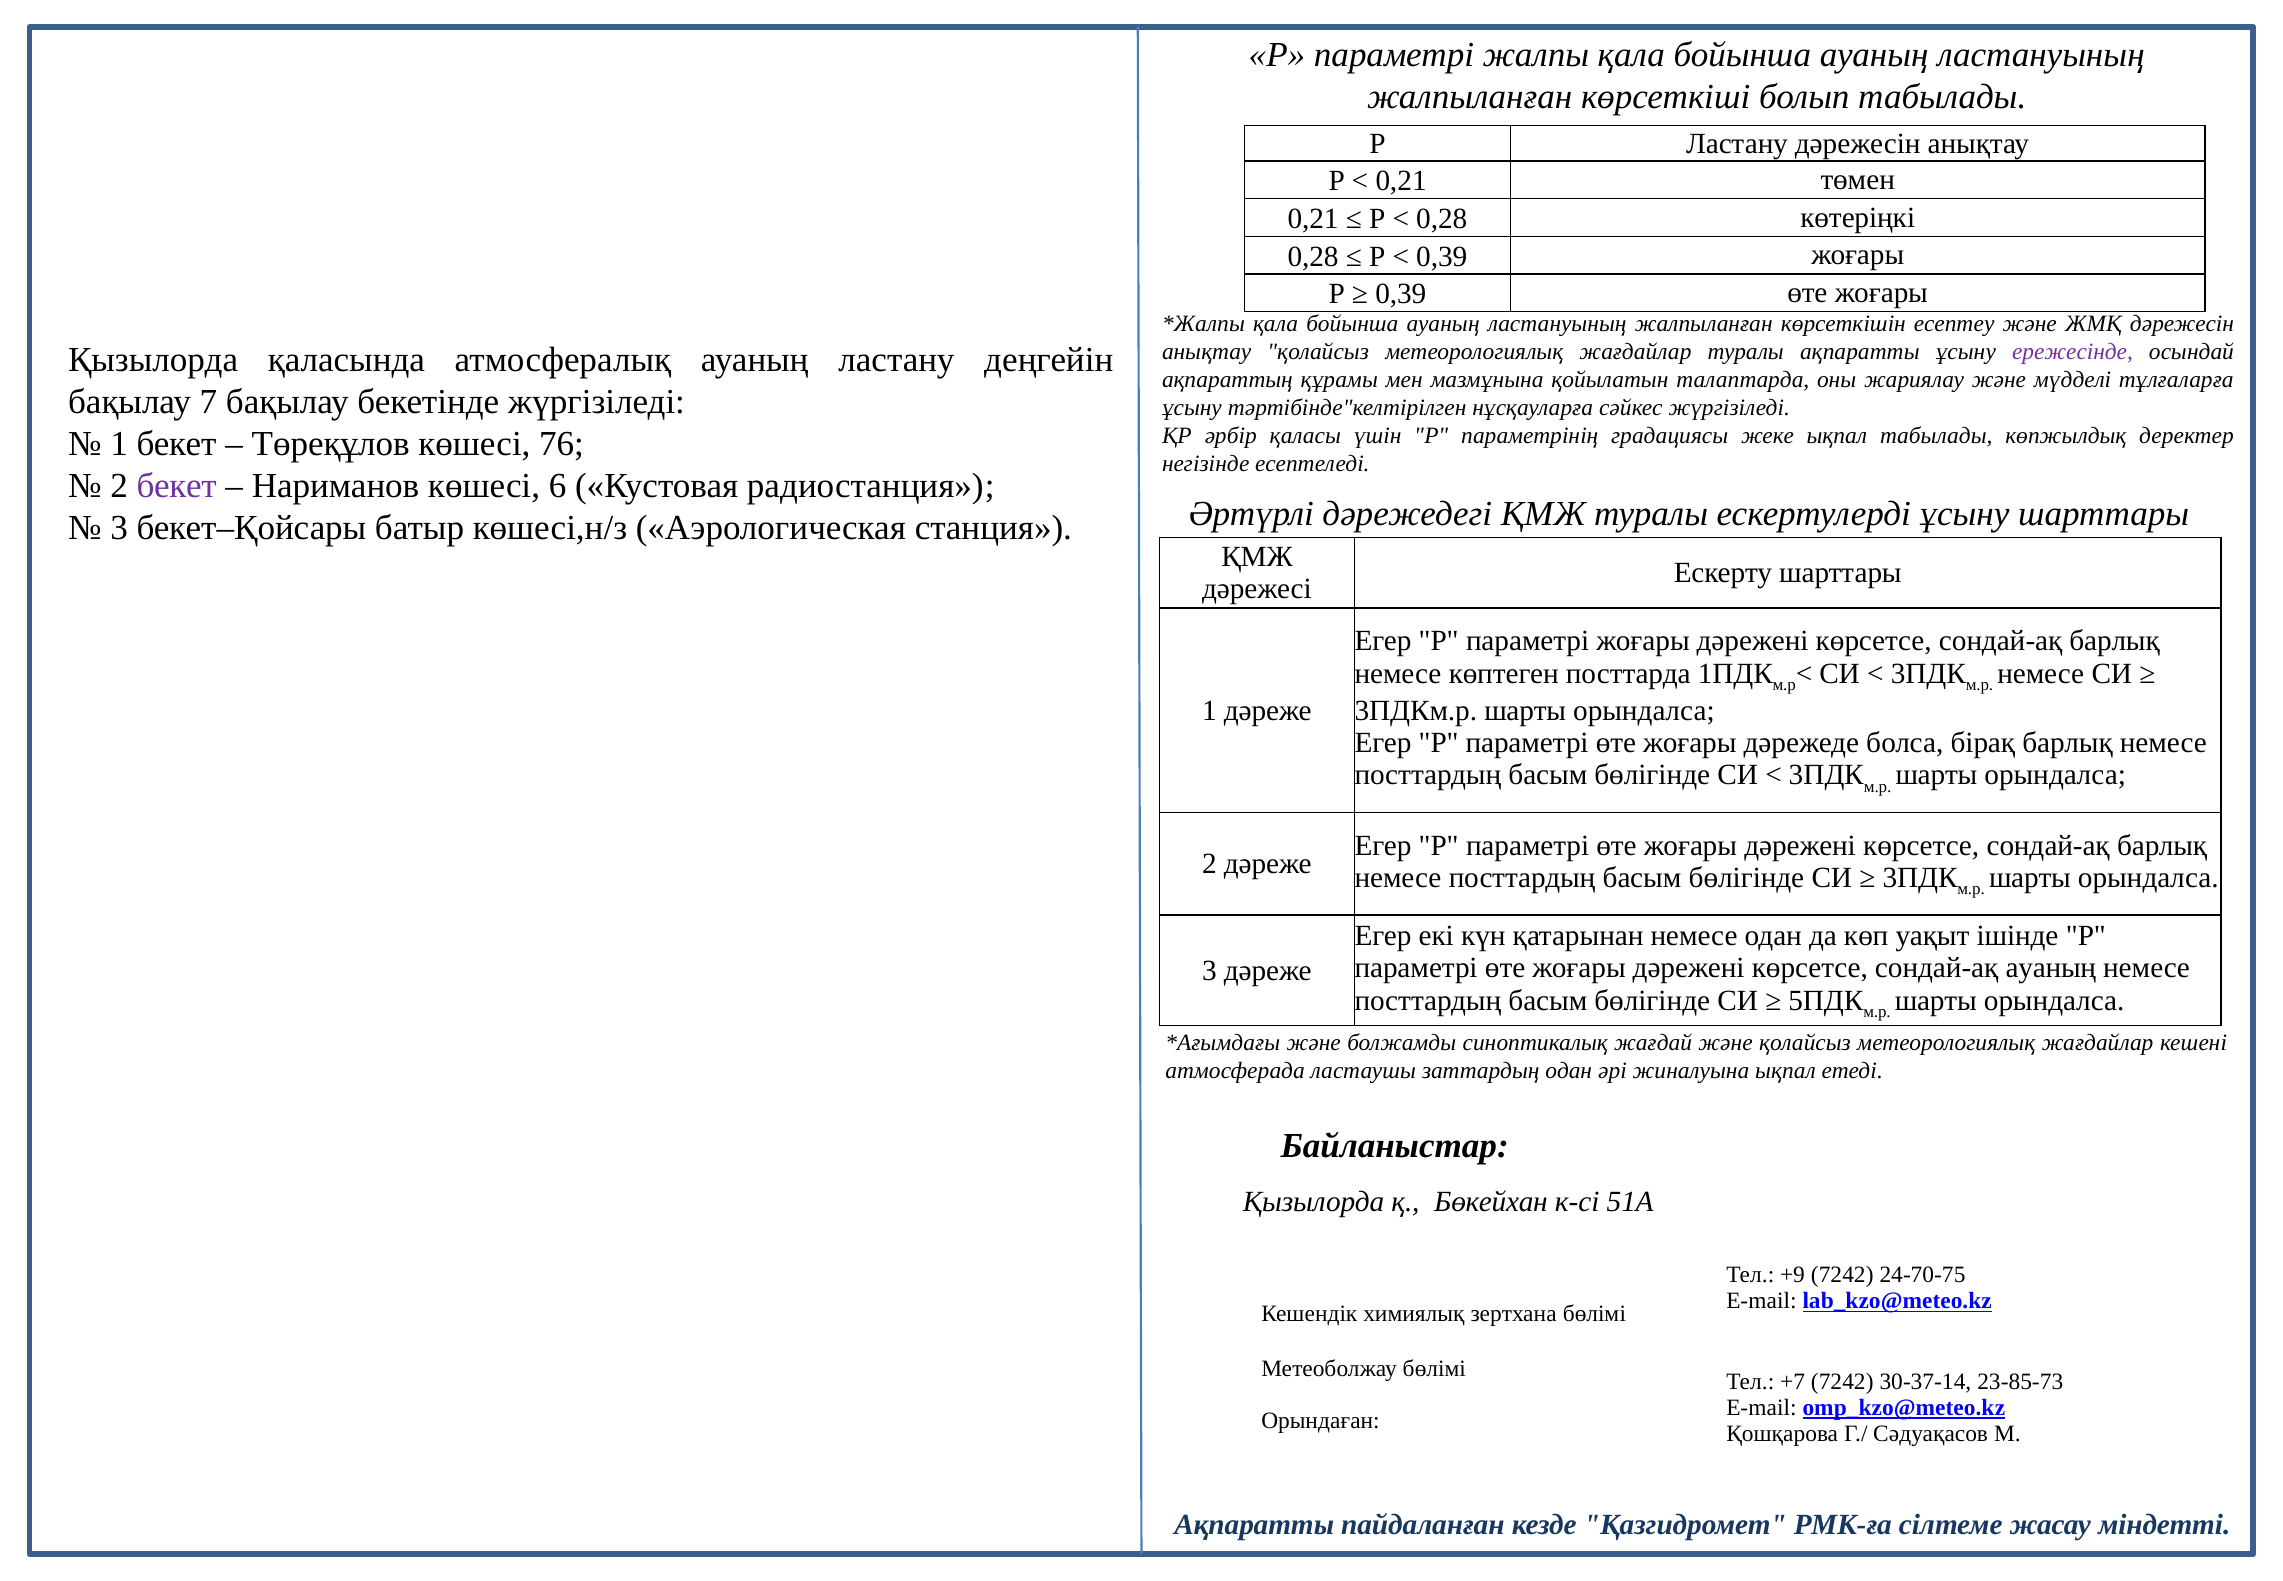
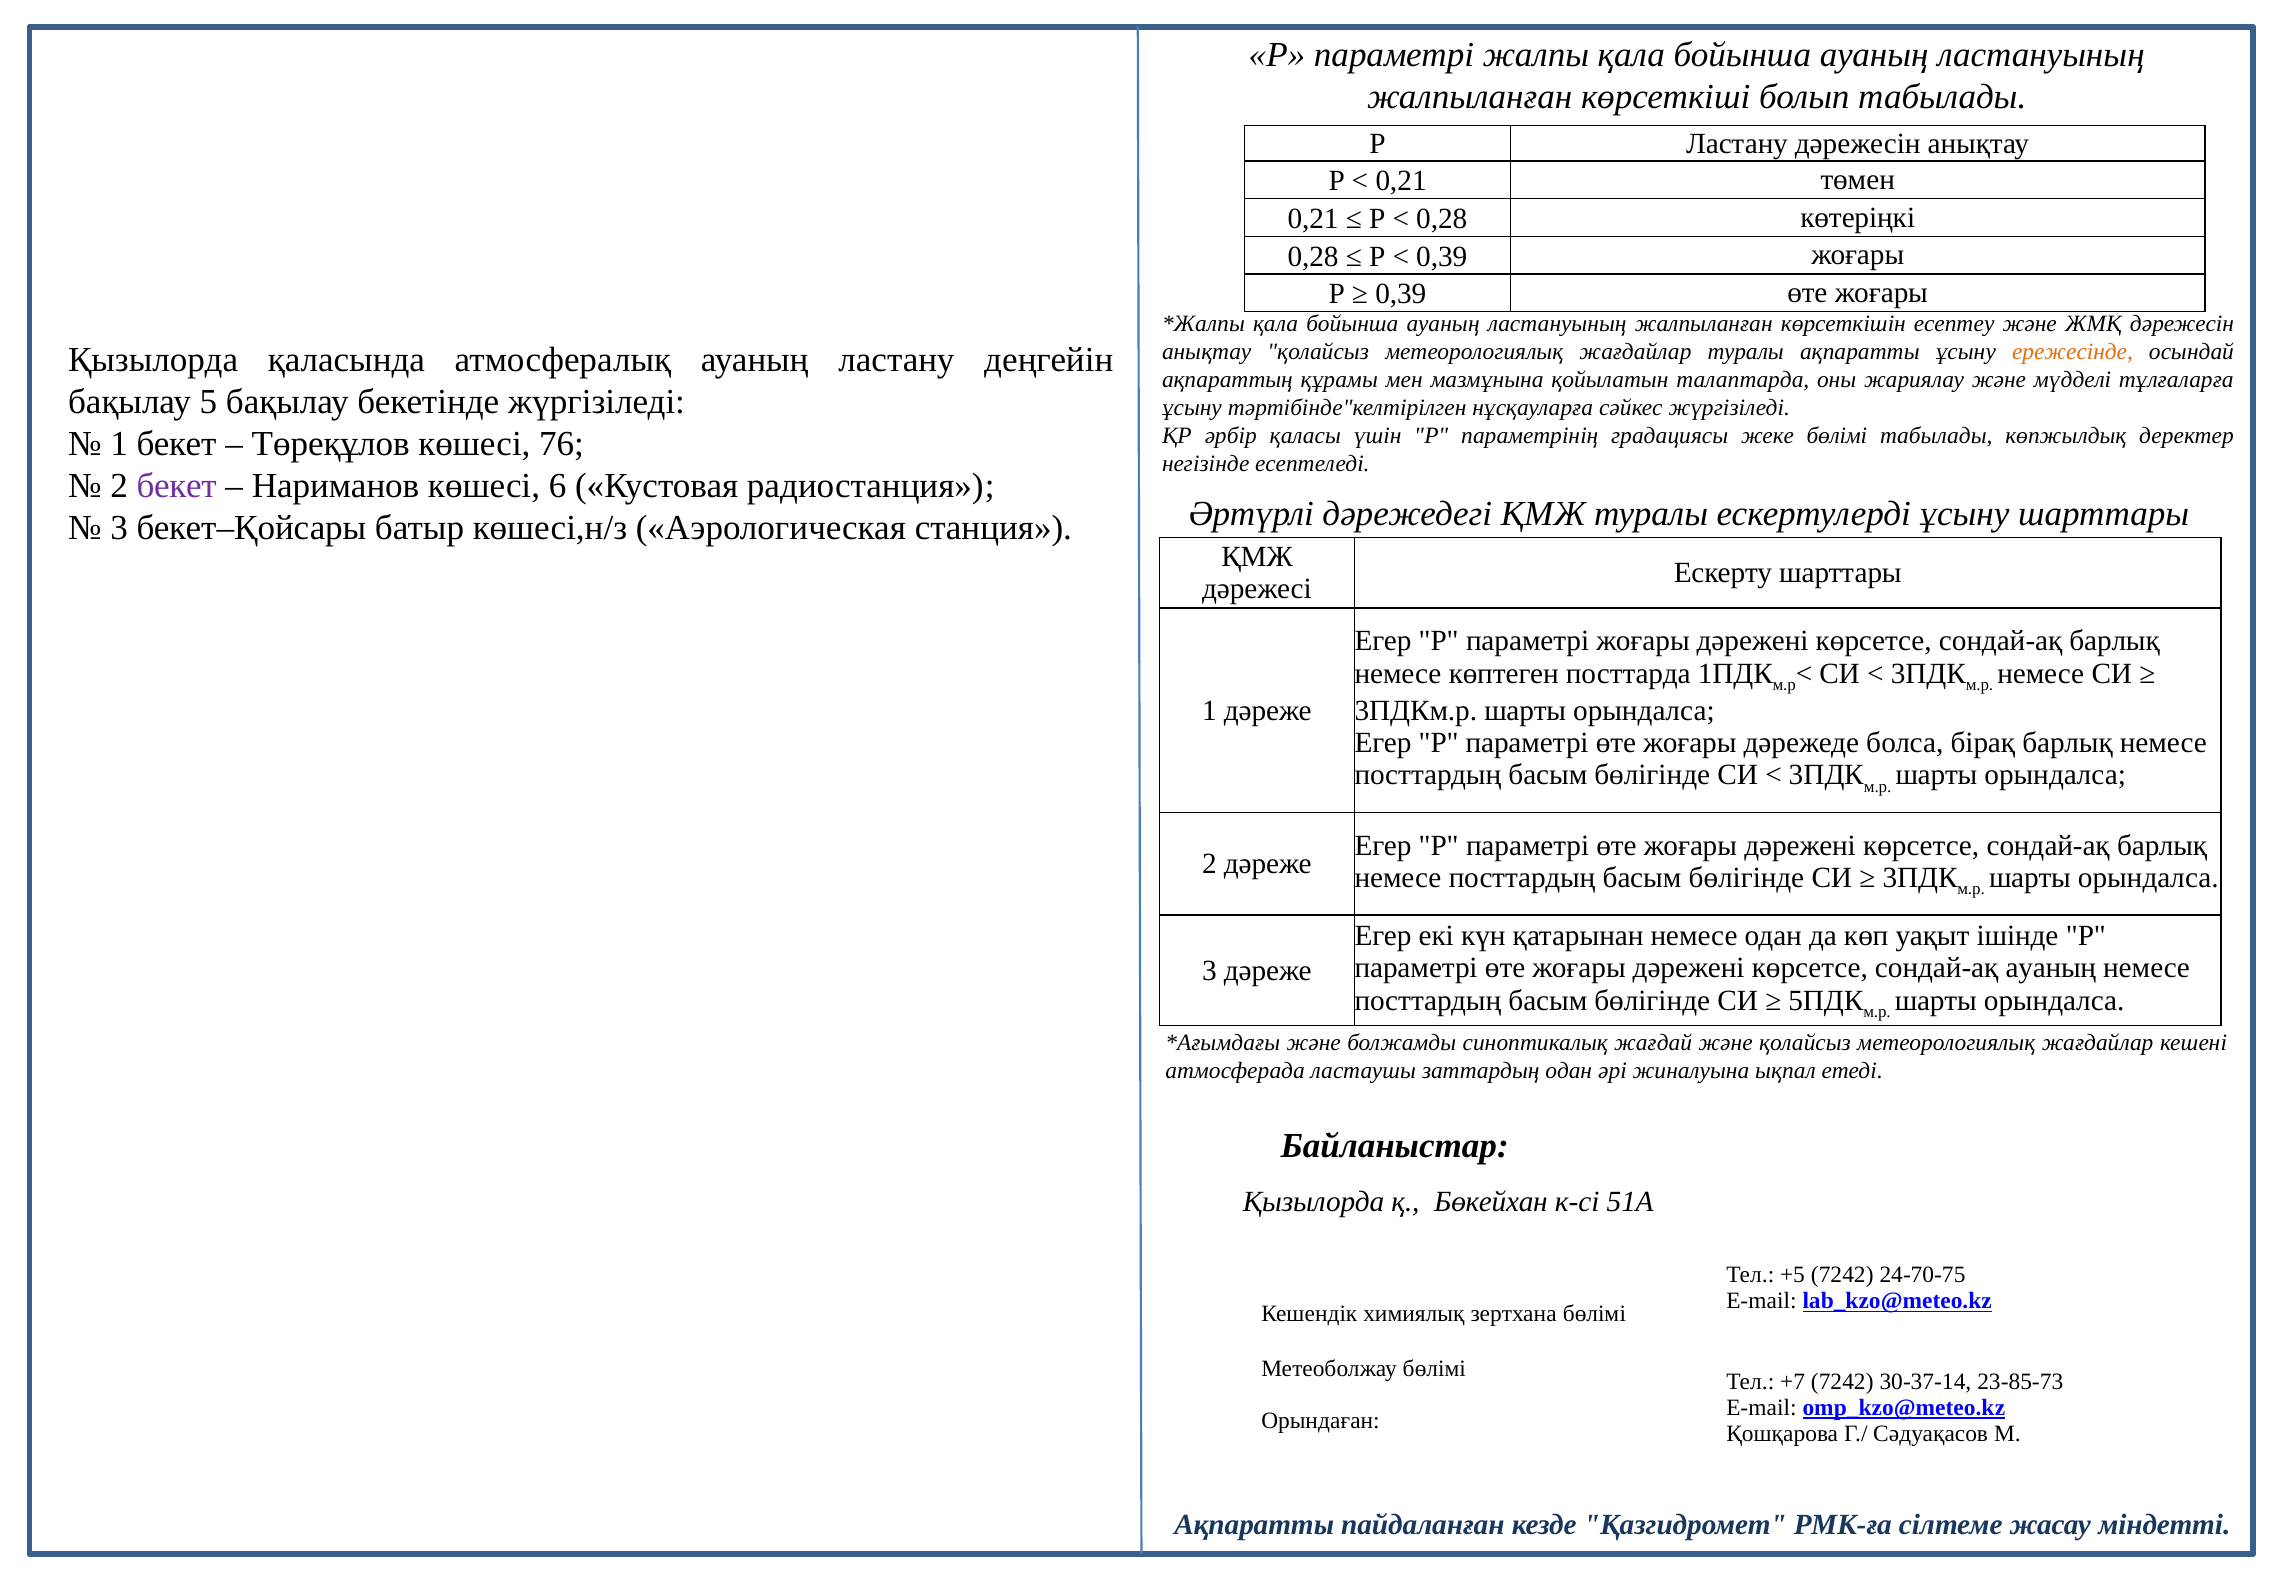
ережесінде colour: purple -> orange
7: 7 -> 5
жеке ықпал: ықпал -> бөлімі
+9: +9 -> +5
